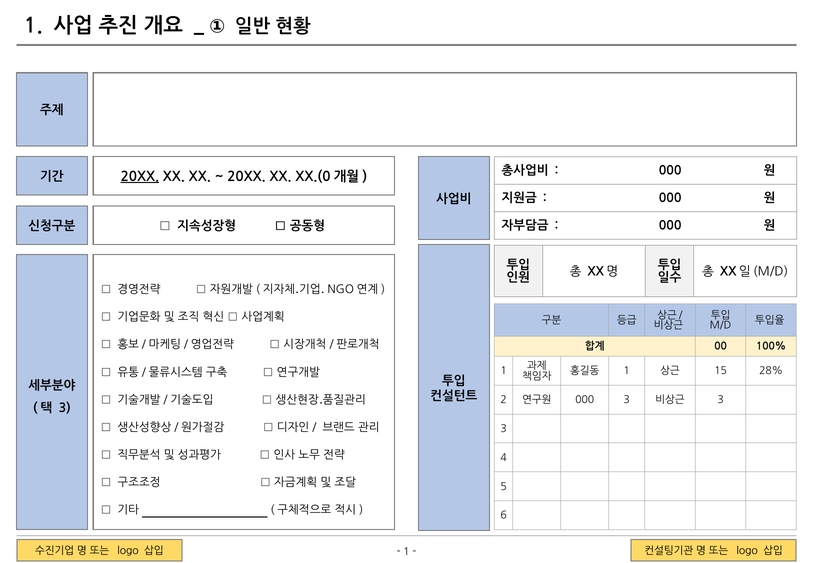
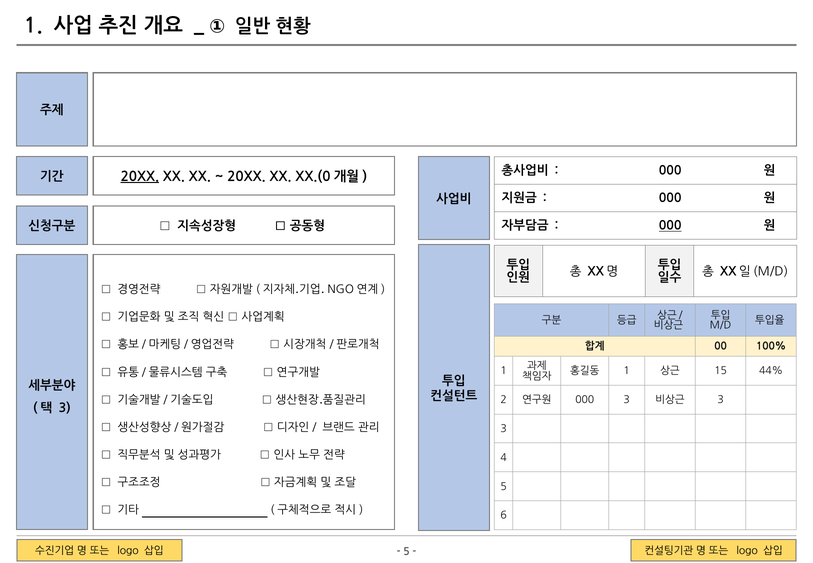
000 at (670, 226) underline: none -> present
28%: 28% -> 44%
1 at (407, 552): 1 -> 5
